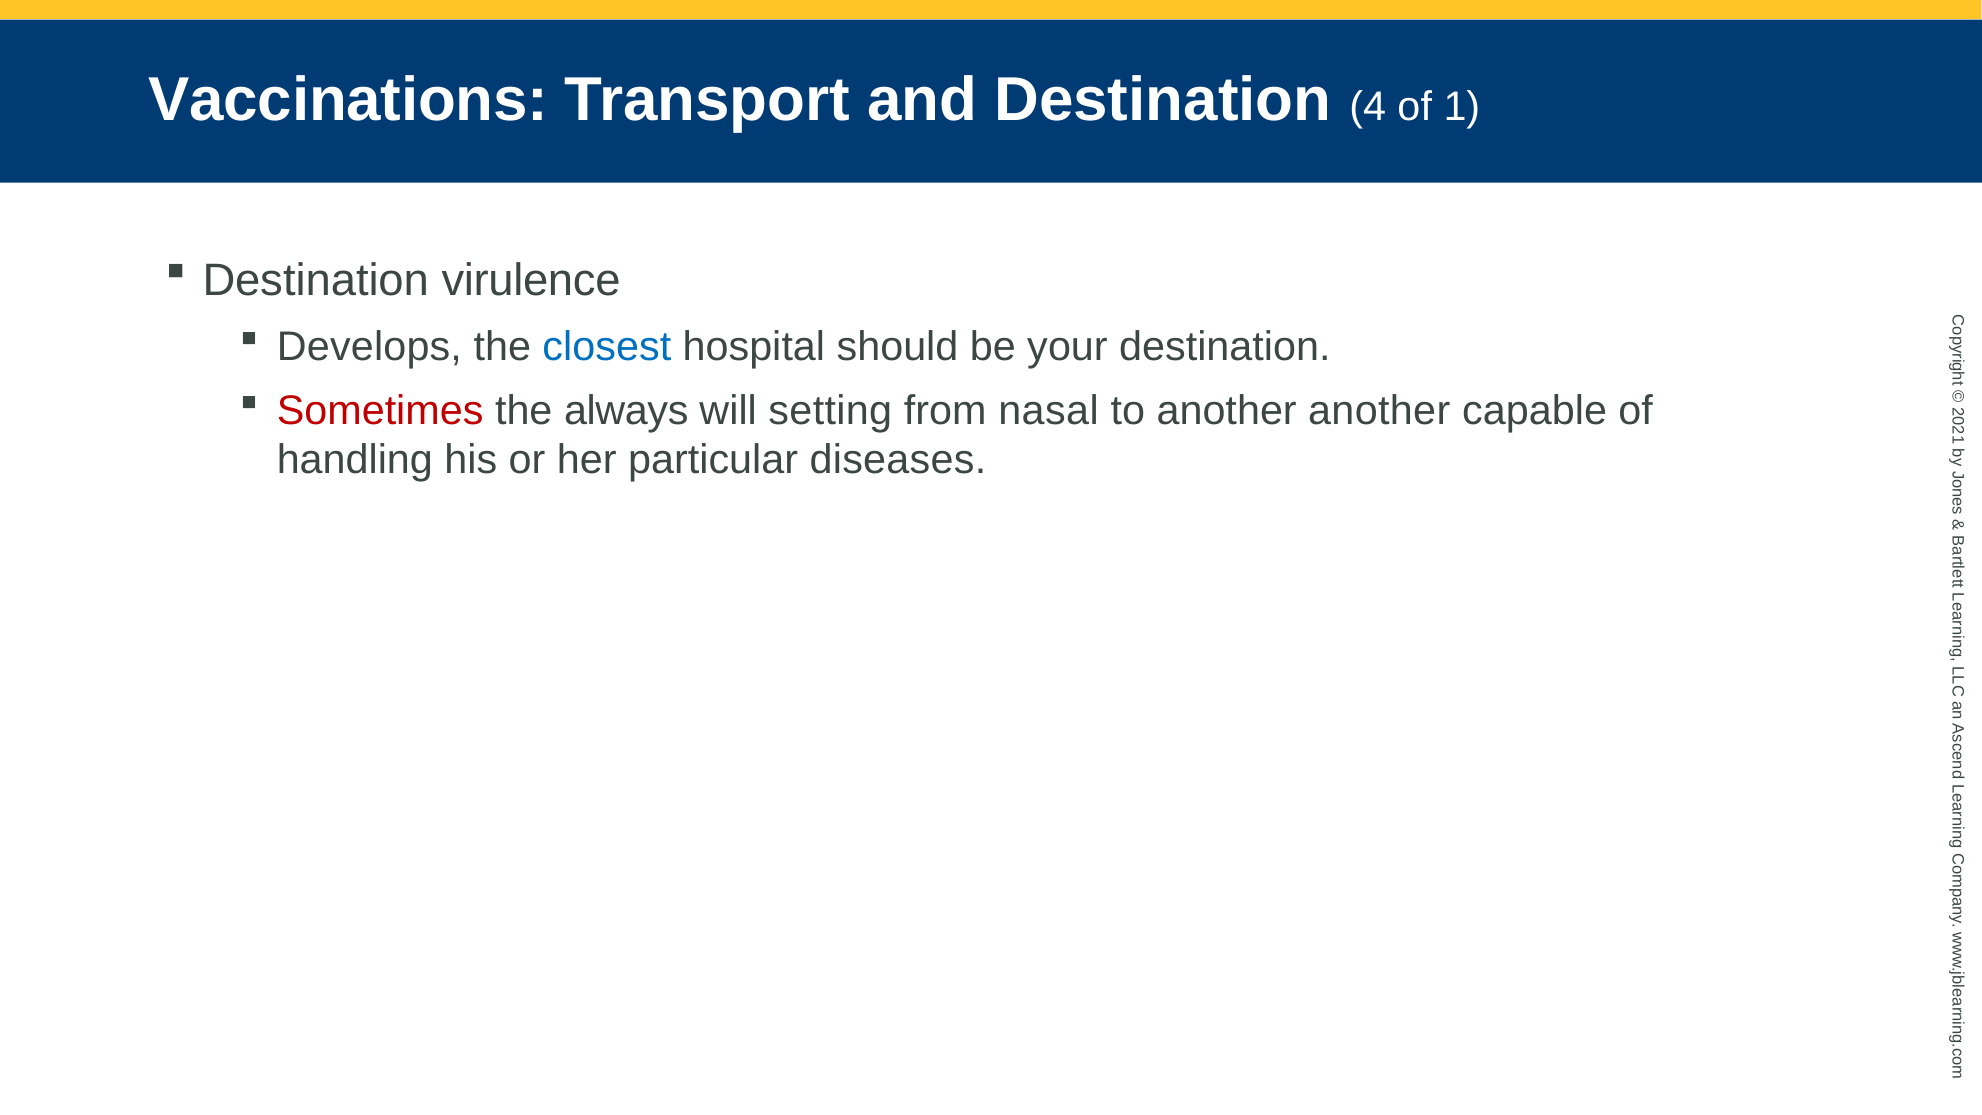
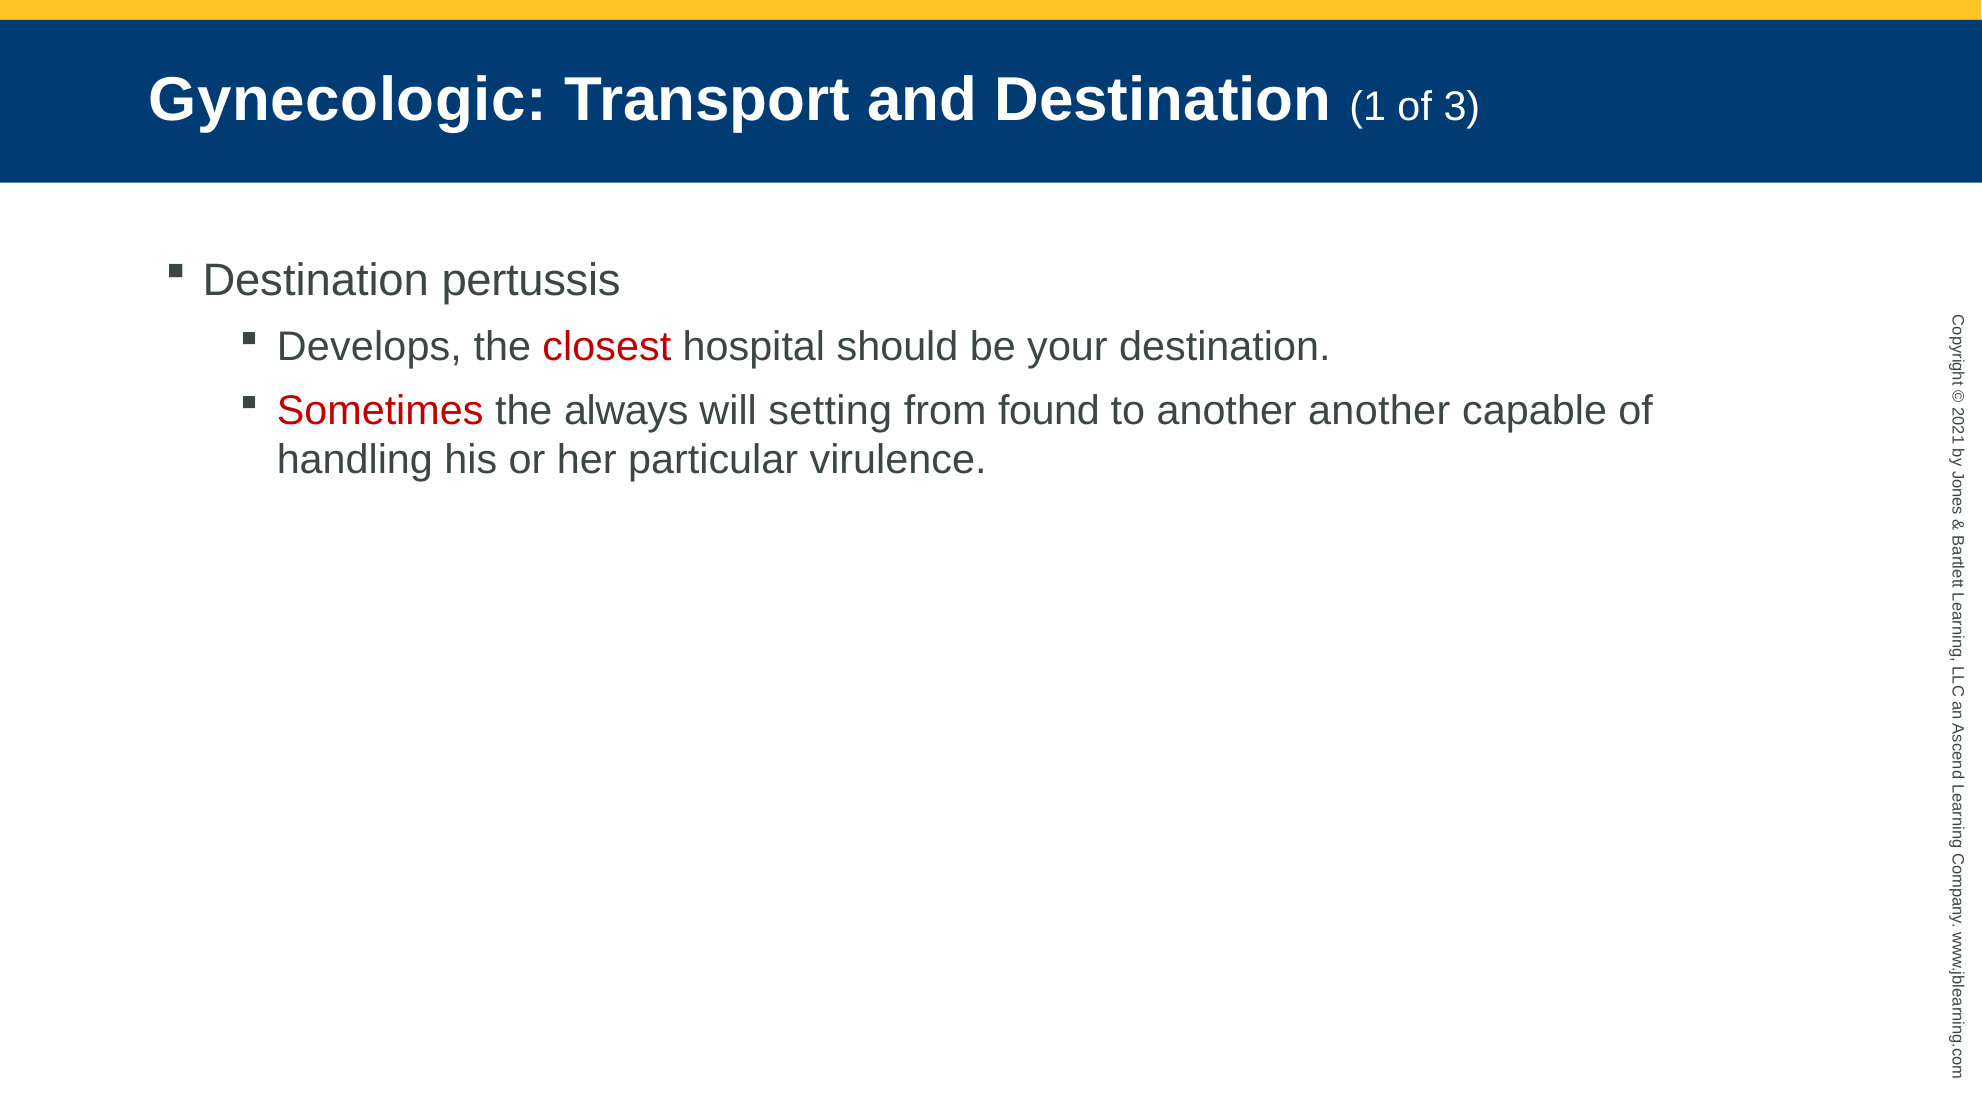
Vaccinations: Vaccinations -> Gynecologic
Destination 4: 4 -> 1
of 1: 1 -> 3
virulence: virulence -> pertussis
closest colour: blue -> red
nasal: nasal -> found
diseases: diseases -> virulence
